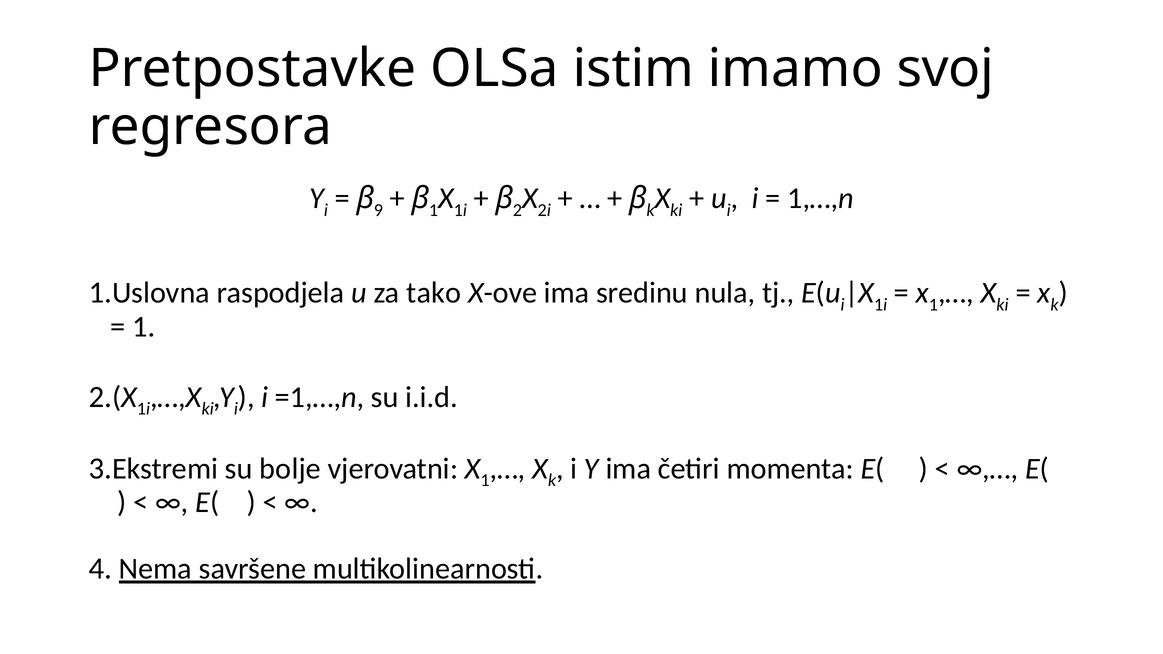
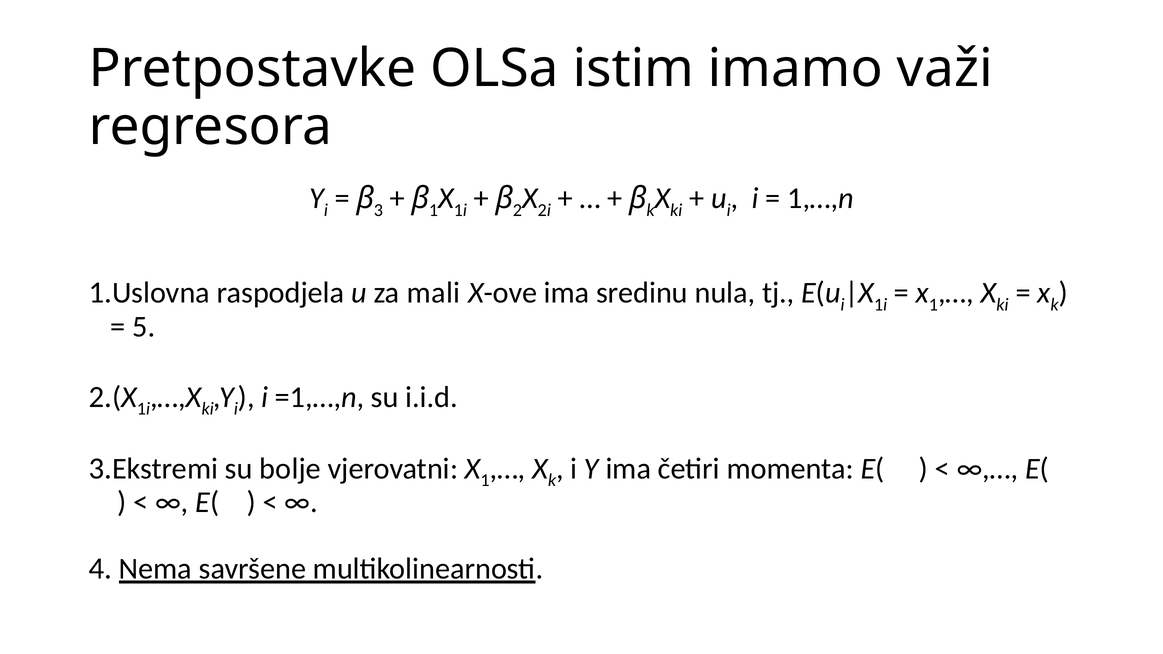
svoj: svoj -> važi
9: 9 -> 3
tako: tako -> mali
1 at (144, 327): 1 -> 5
